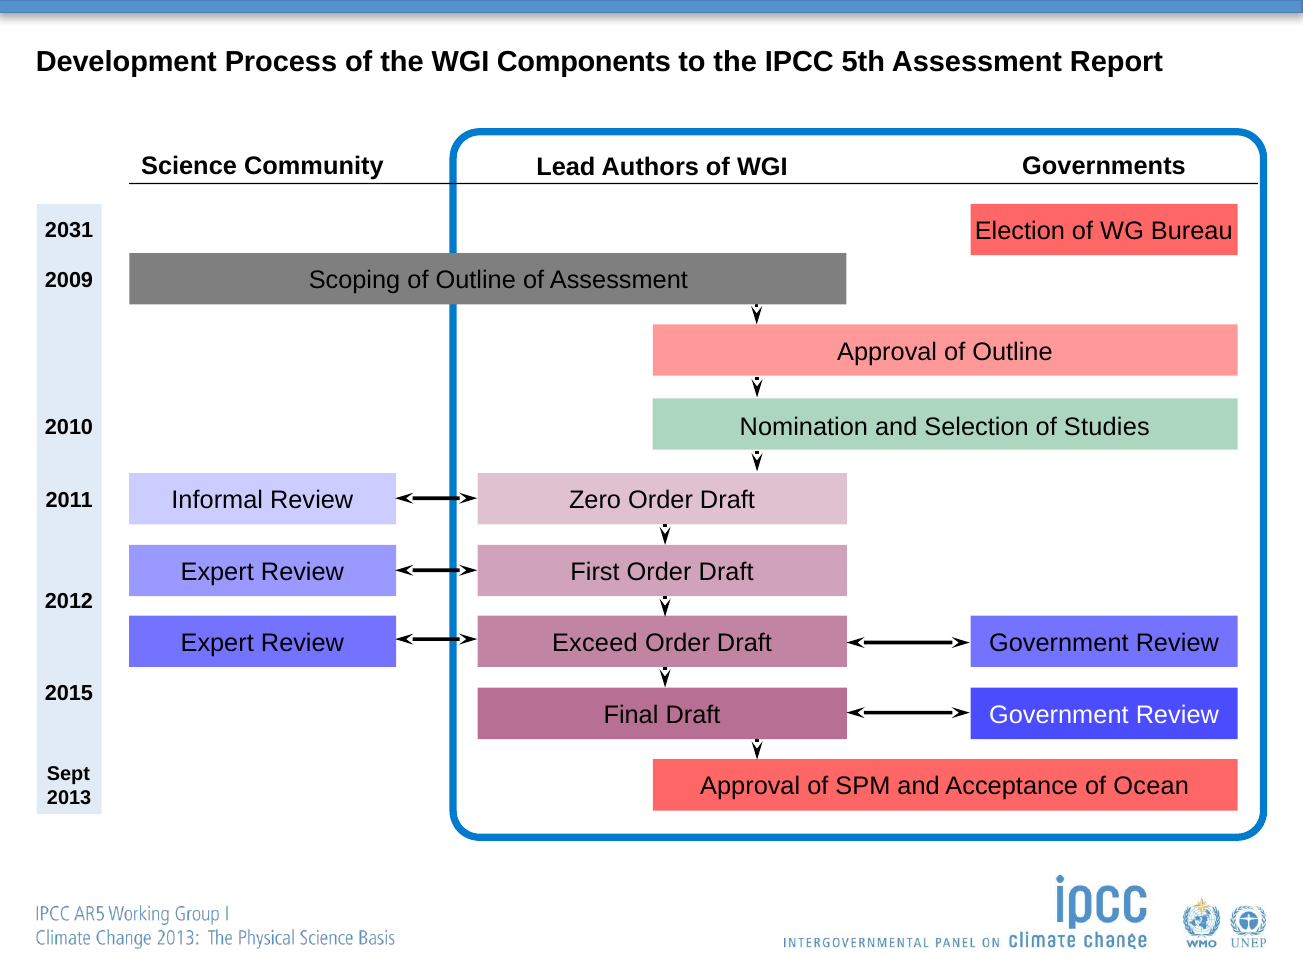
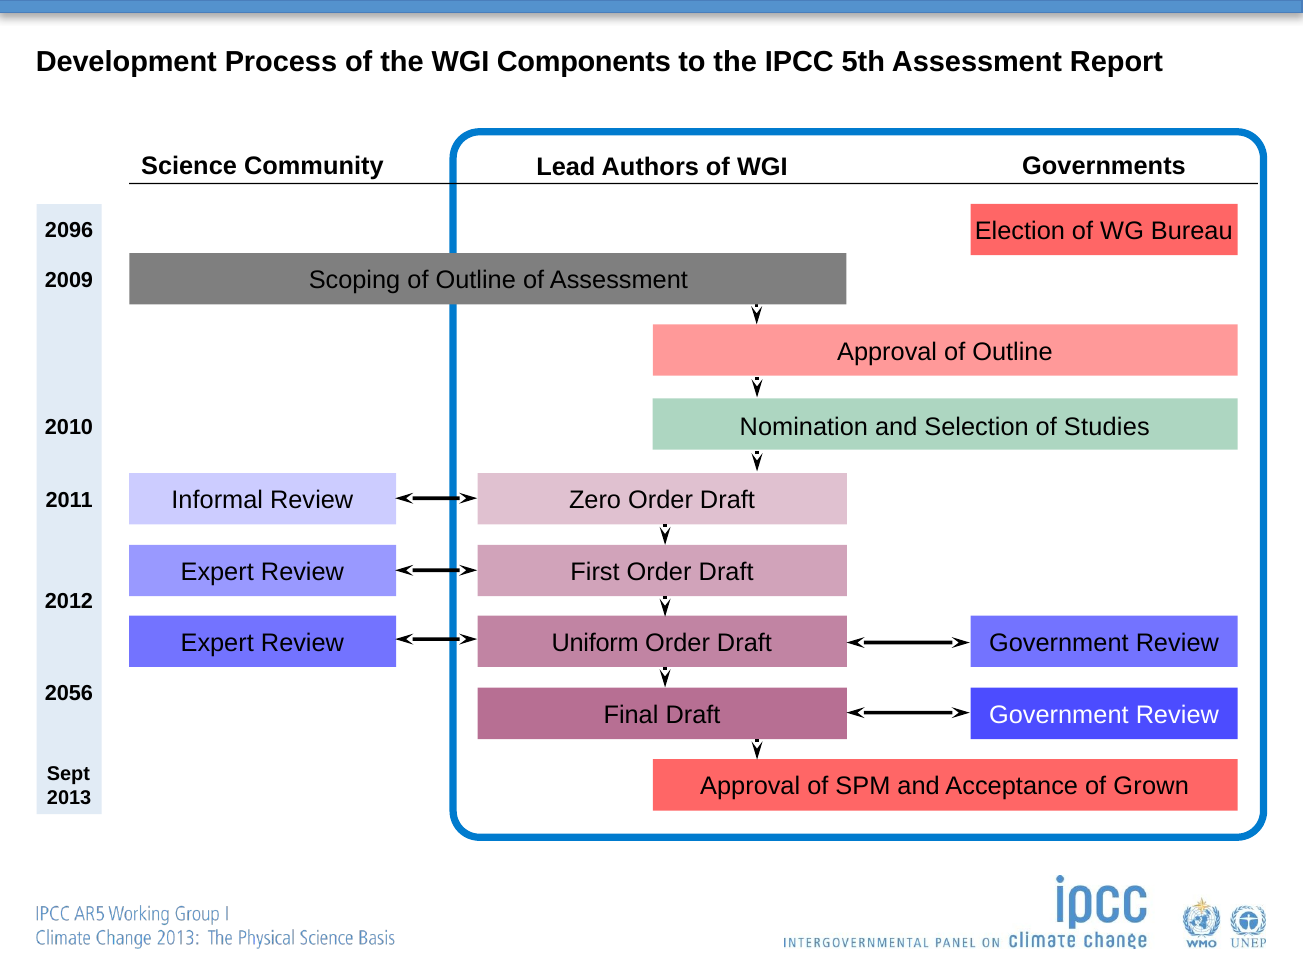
2031: 2031 -> 2096
Exceed: Exceed -> Uniform
2015: 2015 -> 2056
Ocean: Ocean -> Grown
